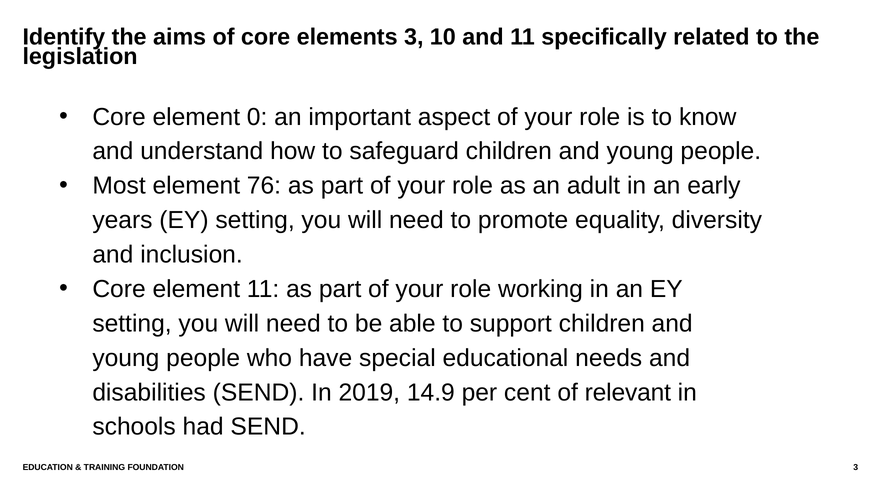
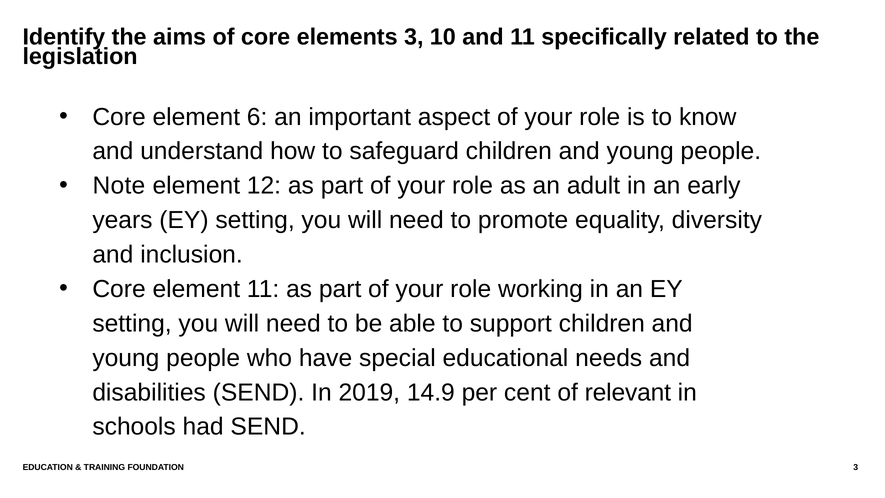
0: 0 -> 6
Most: Most -> Note
76: 76 -> 12
